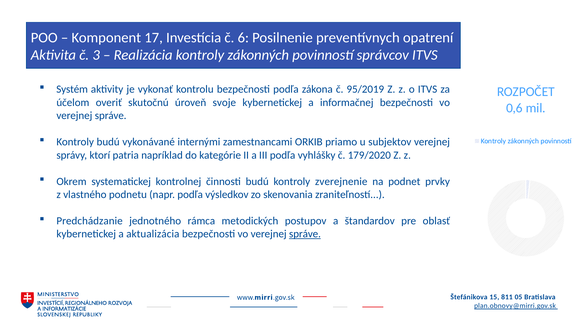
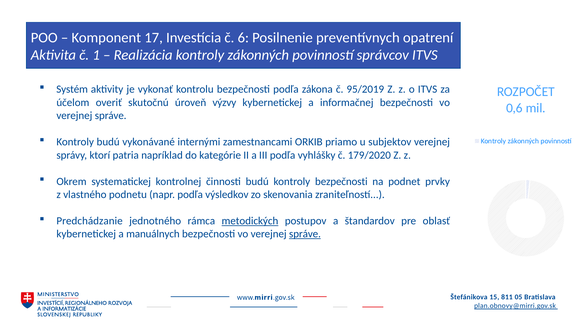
3: 3 -> 1
svoje: svoje -> výzvy
kontroly zverejnenie: zverejnenie -> bezpečnosti
metodických underline: none -> present
aktualizácia: aktualizácia -> manuálnych
